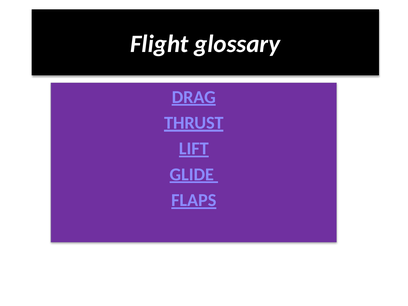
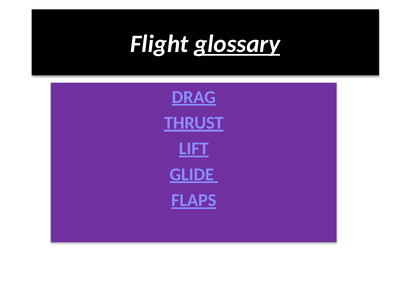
glossary underline: none -> present
